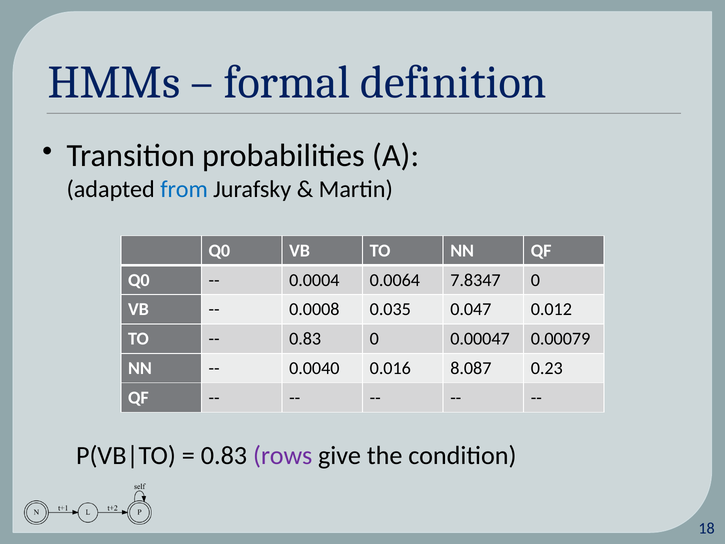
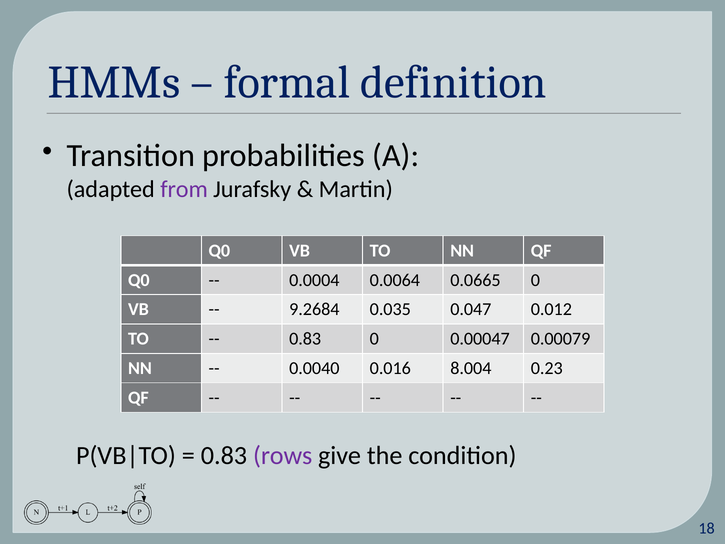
from colour: blue -> purple
7.8347: 7.8347 -> 0.0665
0.0008: 0.0008 -> 9.2684
8.087: 8.087 -> 8.004
